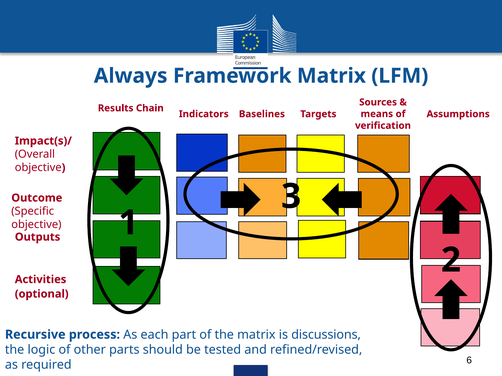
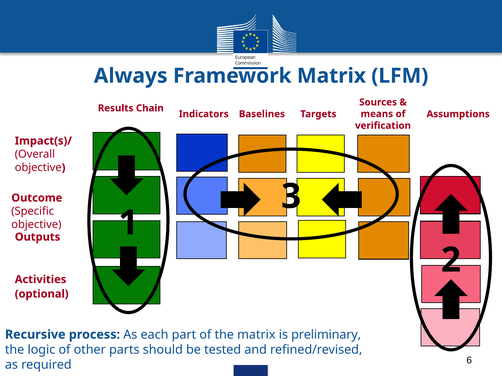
discussions: discussions -> preliminary
